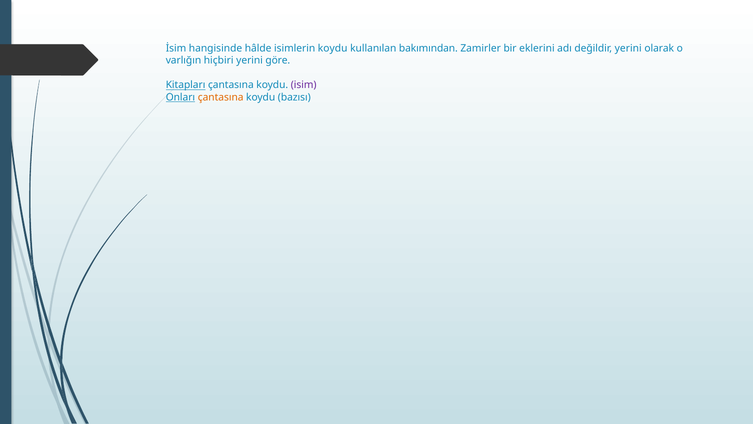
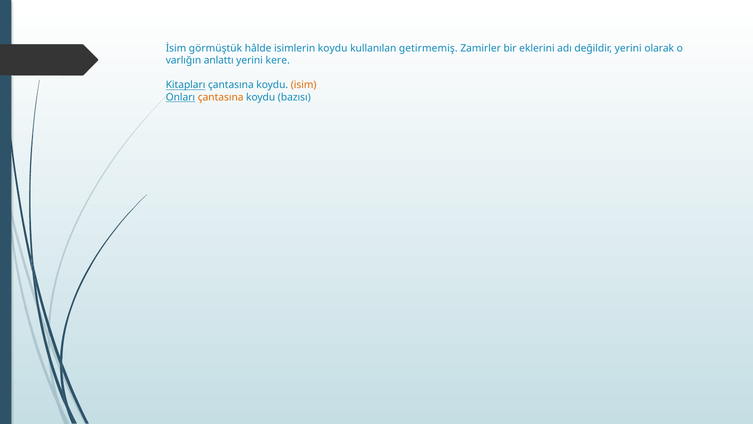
hangisinde: hangisinde -> görmüştük
bakımından: bakımından -> getirmemiş
hiçbiri: hiçbiri -> anlattı
göre: göre -> kere
isim colour: purple -> orange
